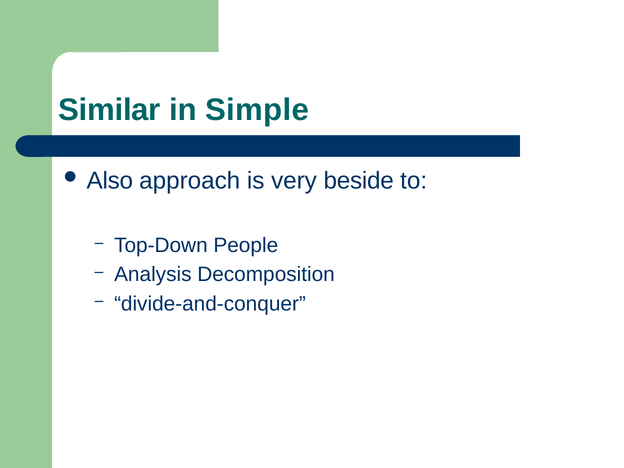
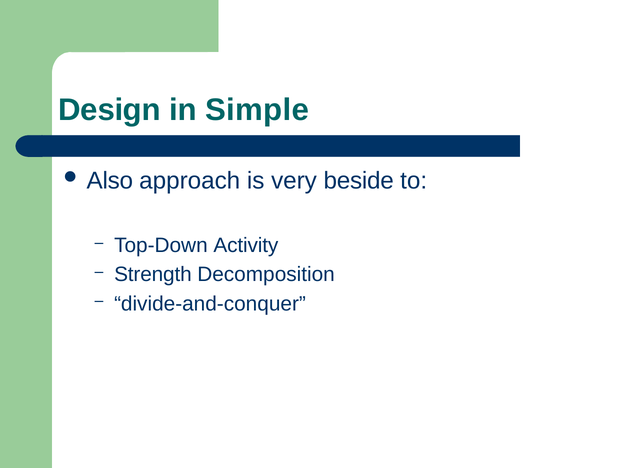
Similar: Similar -> Design
People: People -> Activity
Analysis: Analysis -> Strength
